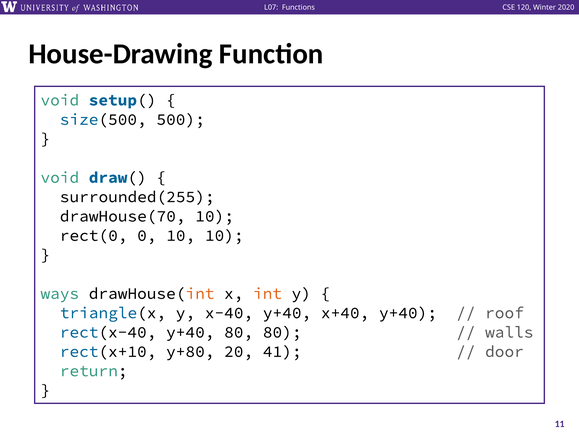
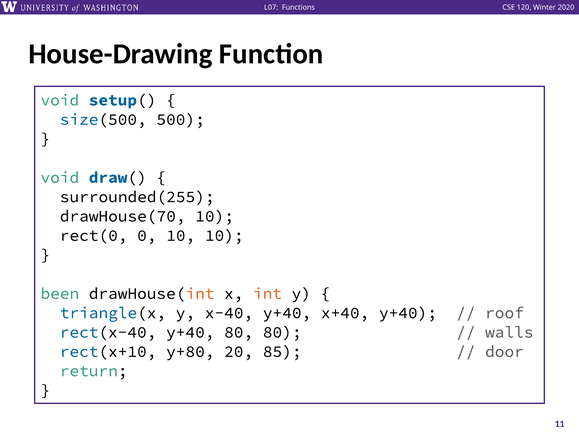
ways: ways -> been
41: 41 -> 85
